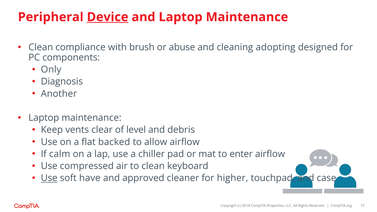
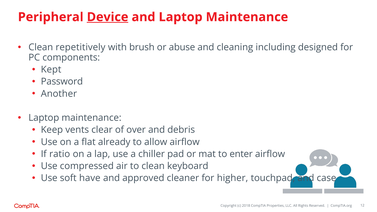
compliance: compliance -> repetitively
adopting: adopting -> including
Only: Only -> Kept
Diagnosis: Diagnosis -> Password
level: level -> over
backed: backed -> already
calm: calm -> ratio
Use at (49, 178) underline: present -> none
